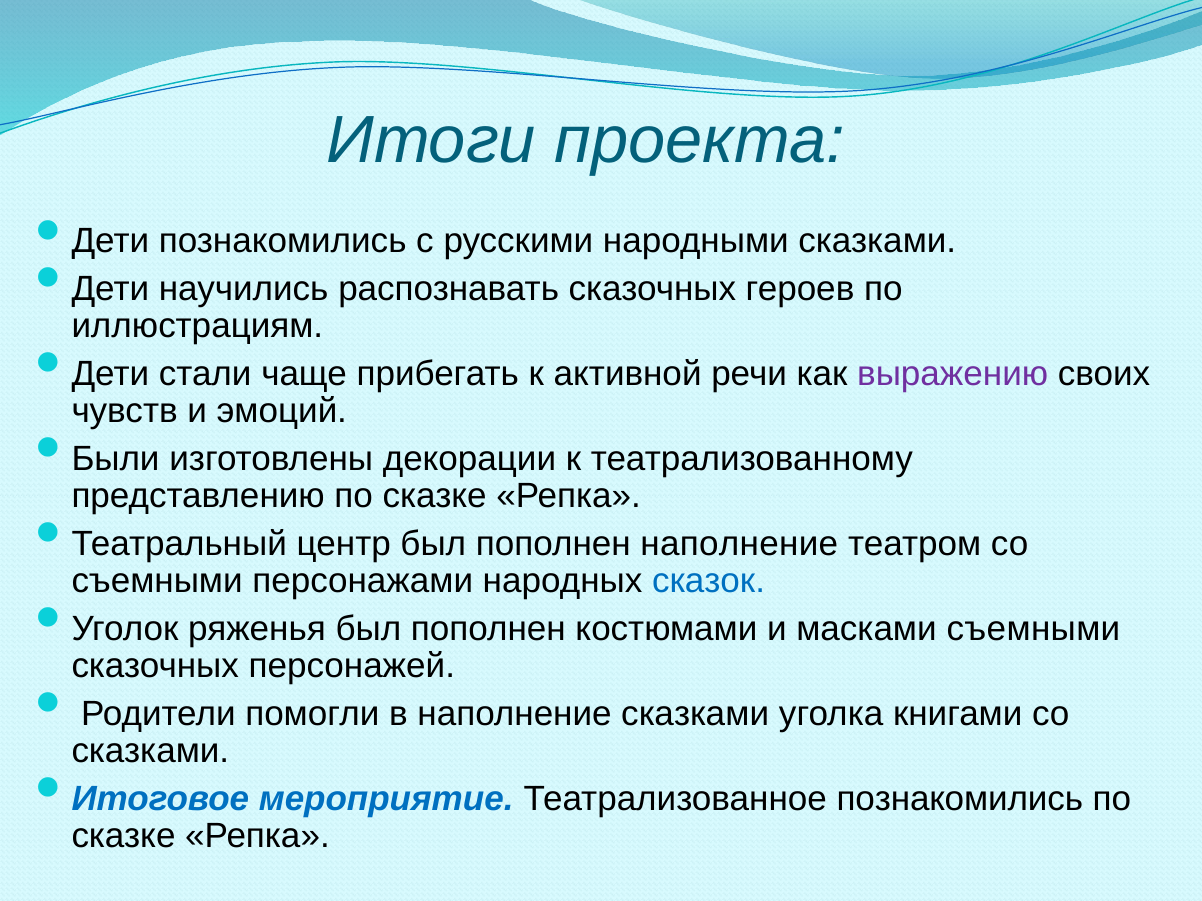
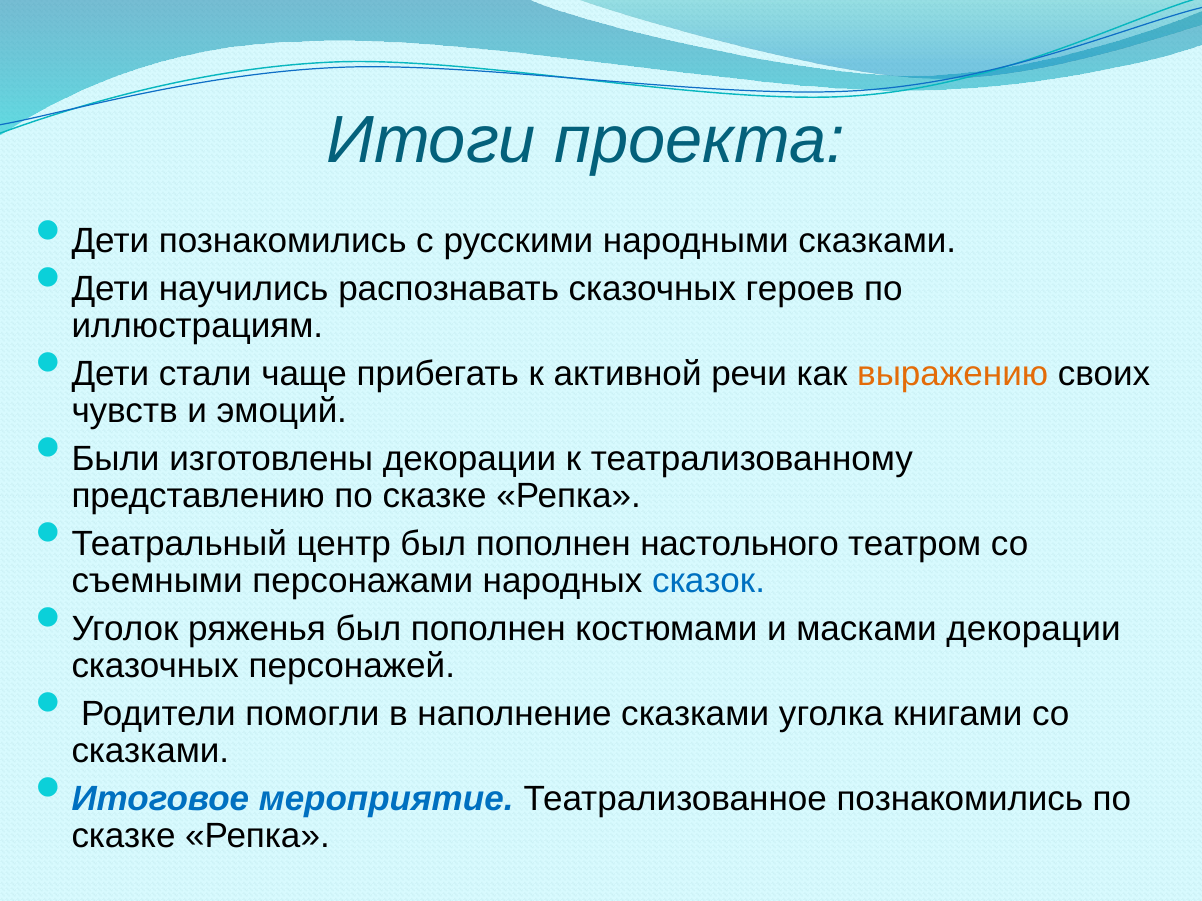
выражению colour: purple -> orange
пополнен наполнение: наполнение -> настольного
масками съемными: съемными -> декорации
